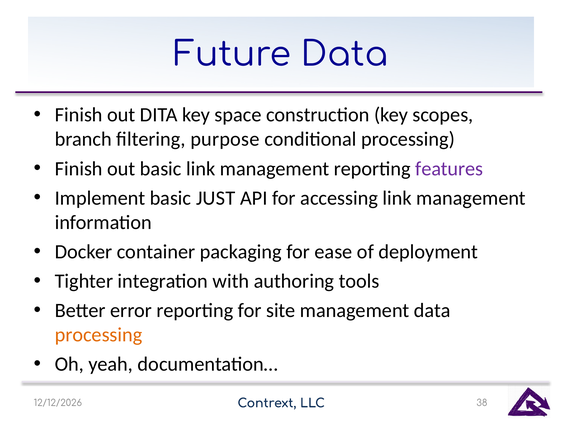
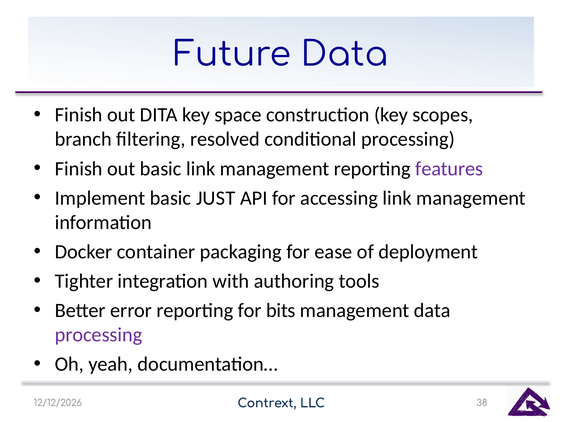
purpose: purpose -> resolved
site: site -> bits
processing at (99, 334) colour: orange -> purple
